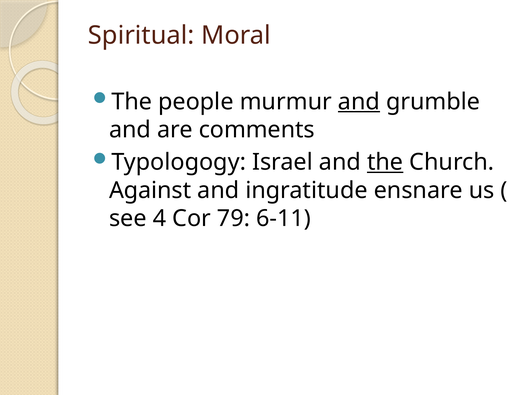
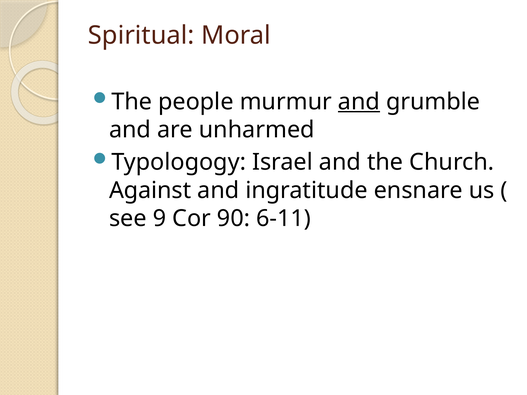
comments: comments -> unharmed
the at (385, 162) underline: present -> none
4: 4 -> 9
79: 79 -> 90
